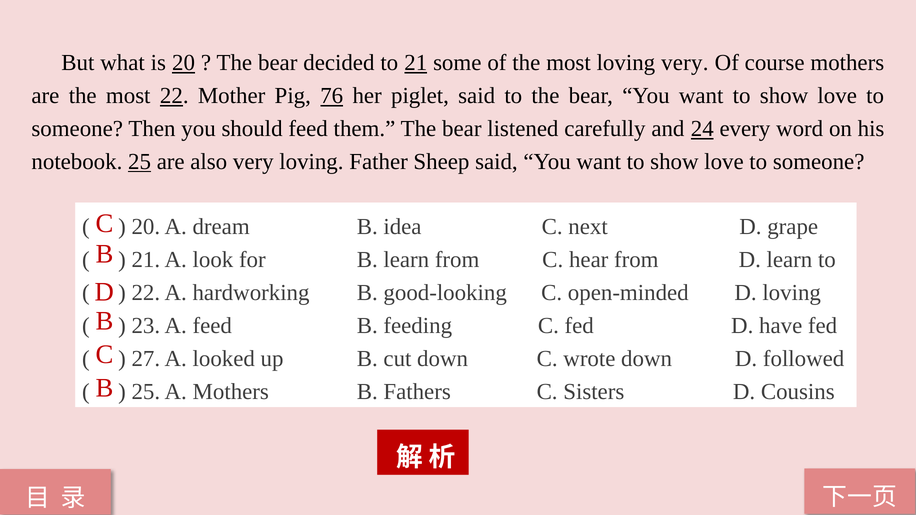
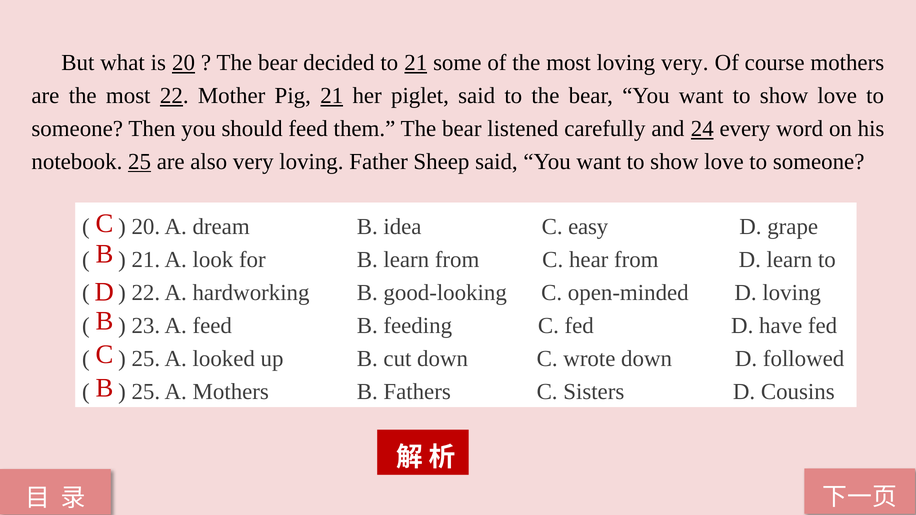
Pig 76: 76 -> 21
next: next -> easy
27 at (146, 359): 27 -> 25
